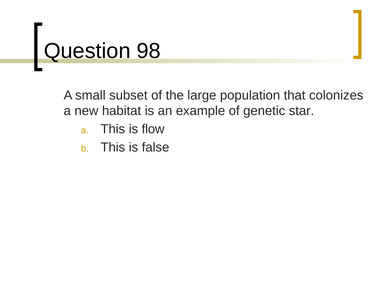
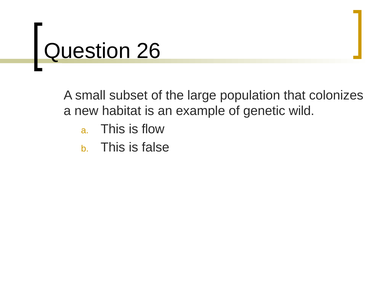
98: 98 -> 26
star: star -> wild
